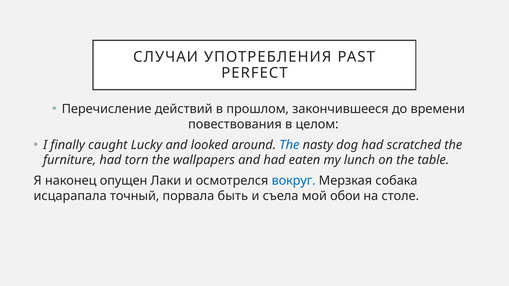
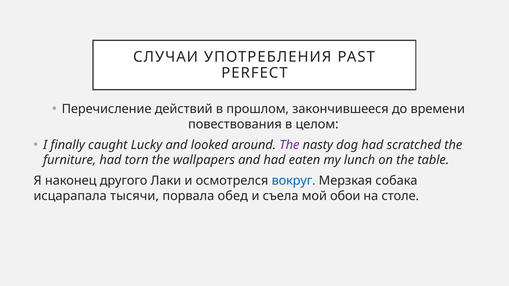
The at (289, 145) colour: blue -> purple
опущен: опущен -> другого
точный: точный -> тысячи
быть: быть -> обед
